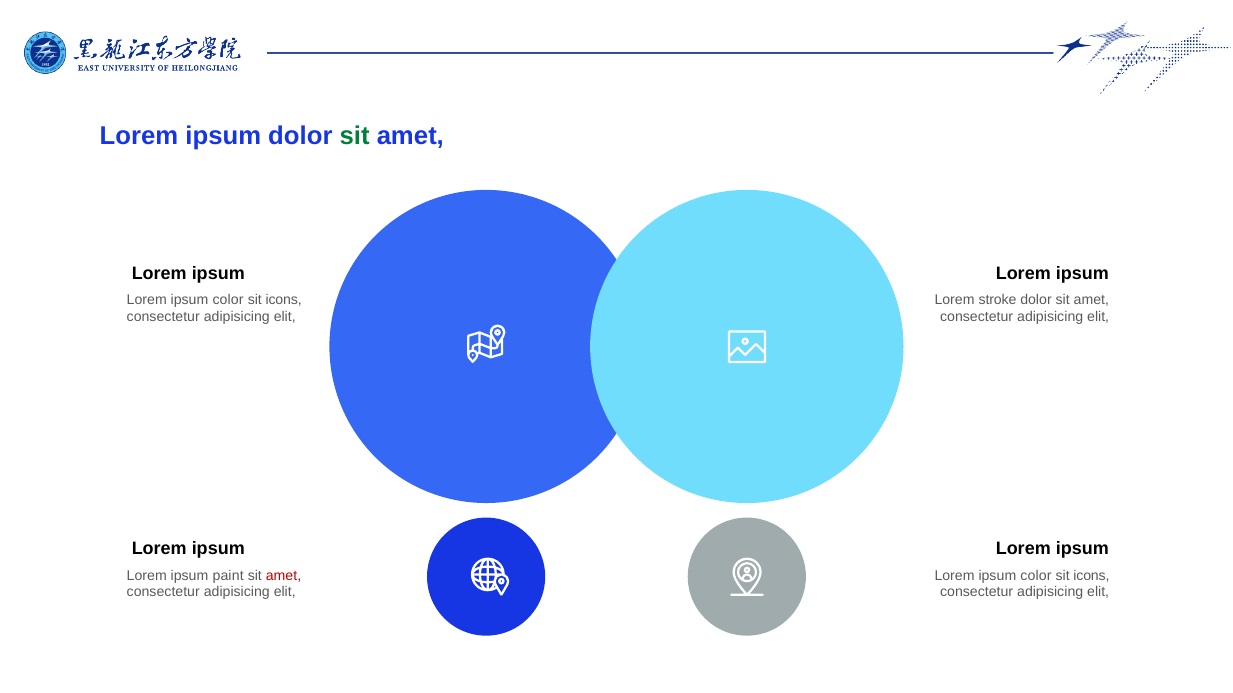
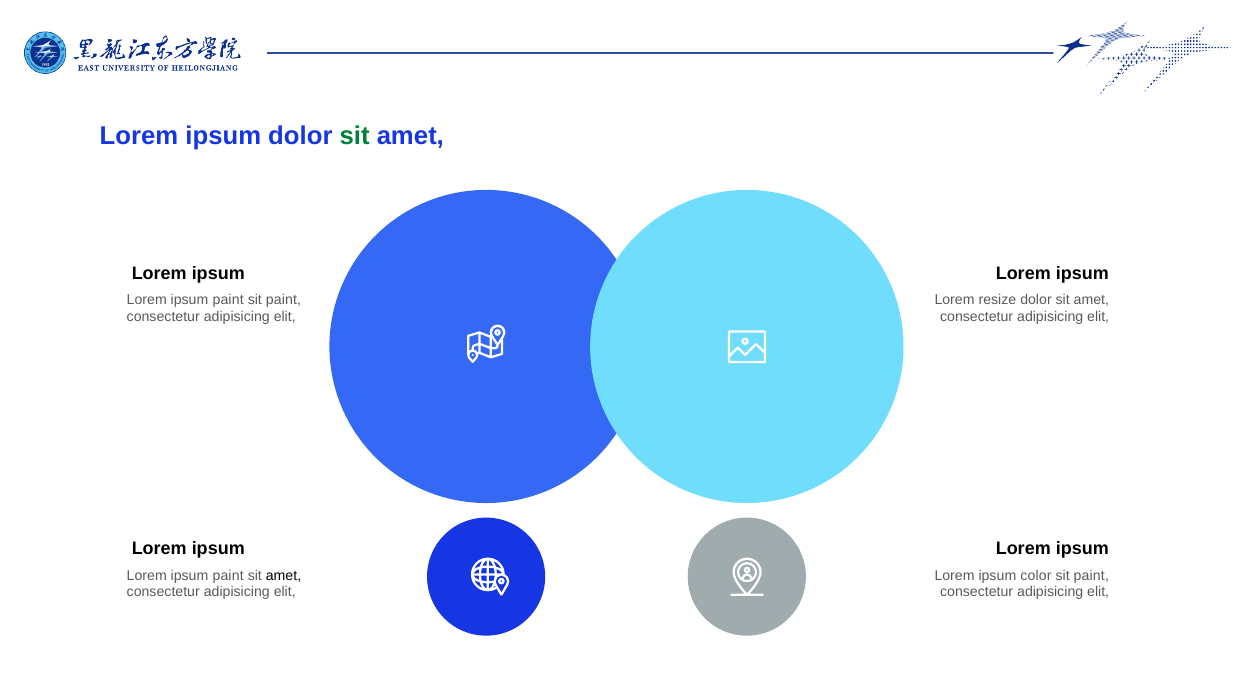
color at (228, 300): color -> paint
icons at (284, 300): icons -> paint
stroke: stroke -> resize
amet at (284, 576) colour: red -> black
icons at (1091, 576): icons -> paint
